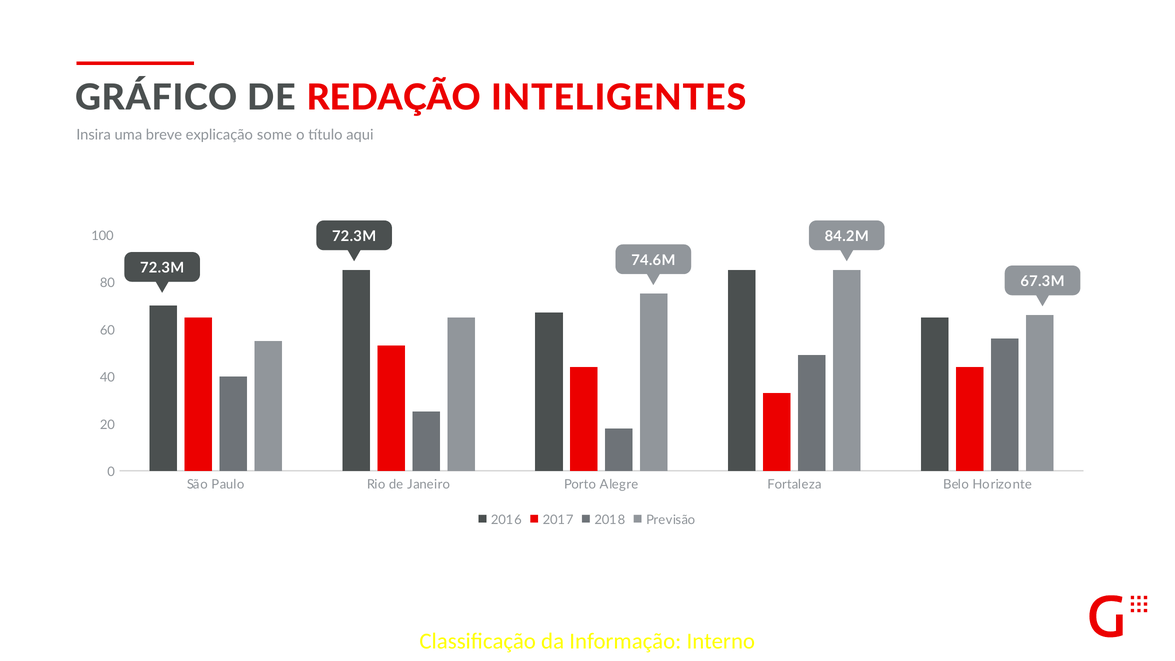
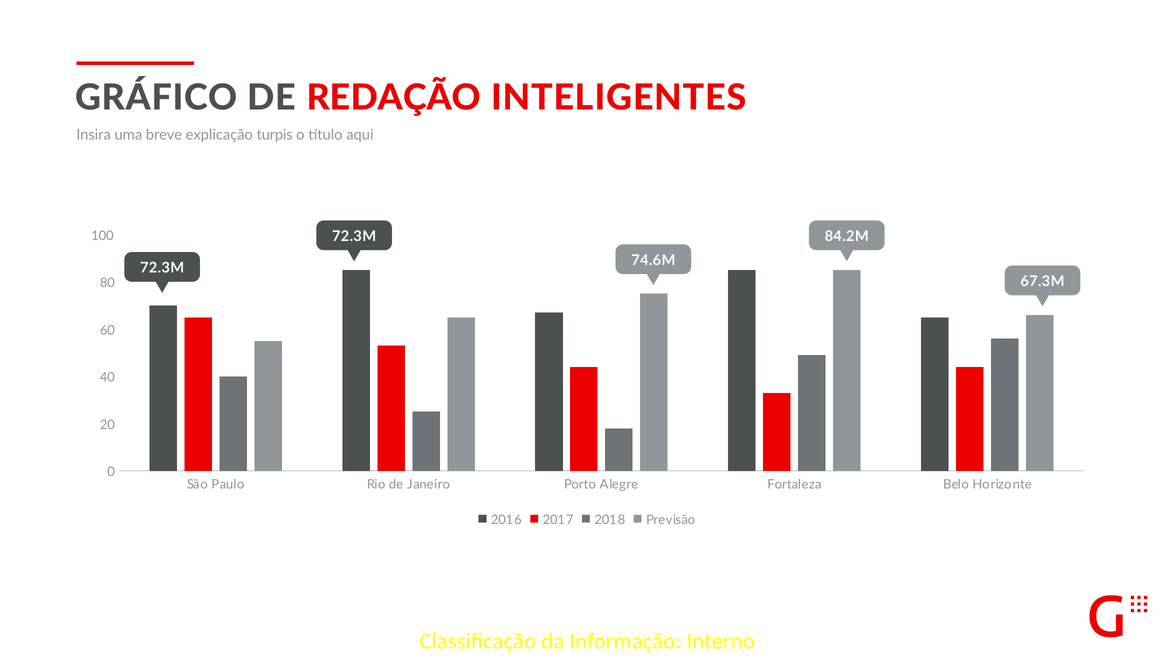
some: some -> turpis
